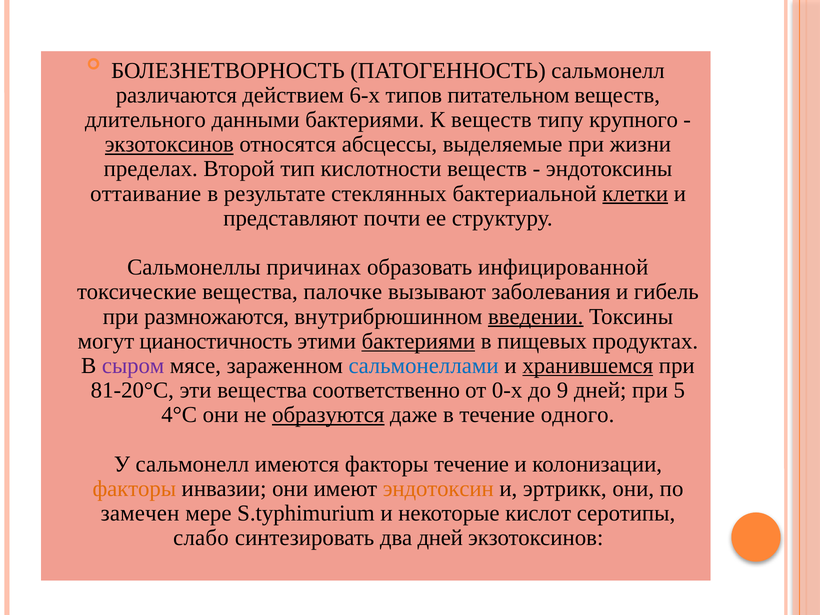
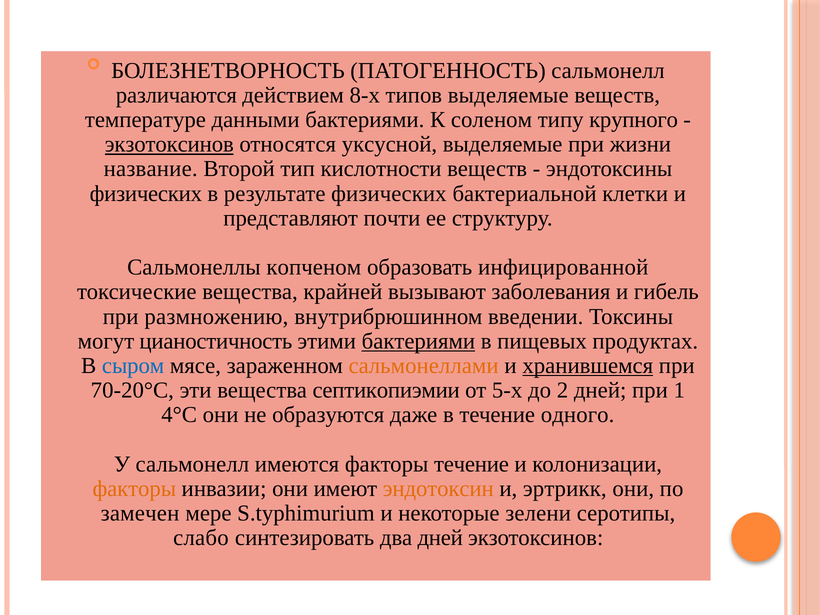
6-х: 6-х -> 8-х
типов питательном: питательном -> выделяемые
длительного: длительного -> температуре
К веществ: веществ -> соленом
абсцессы: абсцессы -> уксусной
пределах: пределах -> название
оттаивание at (146, 194): оттаивание -> физических
результате стеклянных: стеклянных -> физических
клетки underline: present -> none
причинах: причинах -> копченом
палочке: палочке -> крайней
размножаются: размножаются -> размножению
введении underline: present -> none
сыром colour: purple -> blue
сальмонеллами colour: blue -> orange
81-20°С: 81-20°С -> 70-20°С
соответственно: соответственно -> септикопиэмии
0-х: 0-х -> 5-х
9: 9 -> 2
5: 5 -> 1
образуются underline: present -> none
кислот: кислот -> зелени
